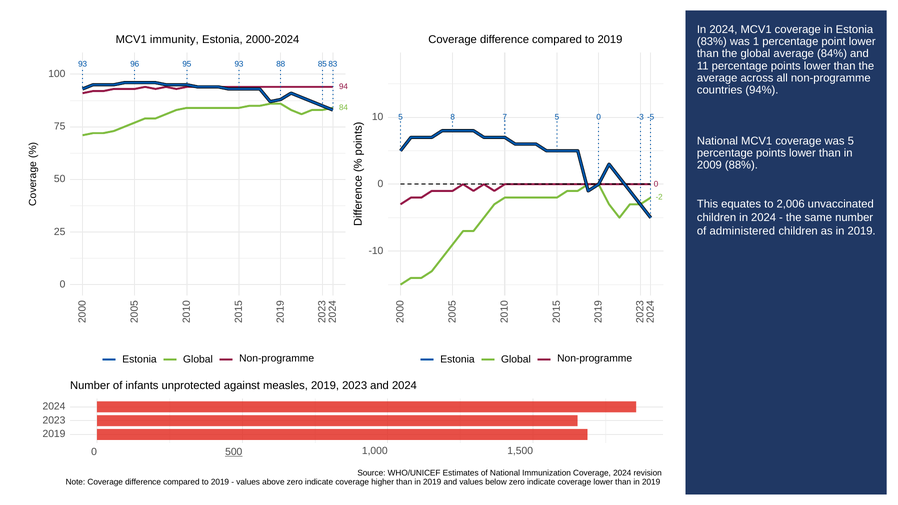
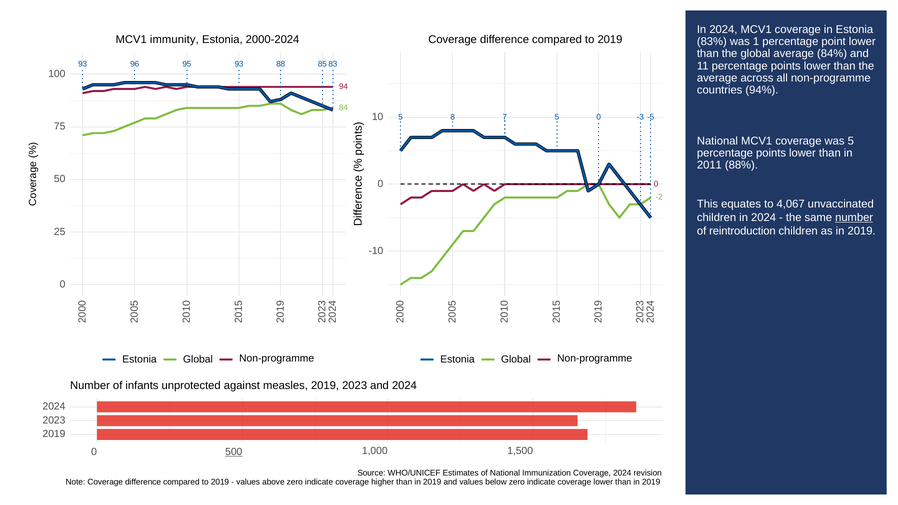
2009: 2009 -> 2011
2,006: 2,006 -> 4,067
number at (854, 218) underline: none -> present
administered: administered -> reintroduction
